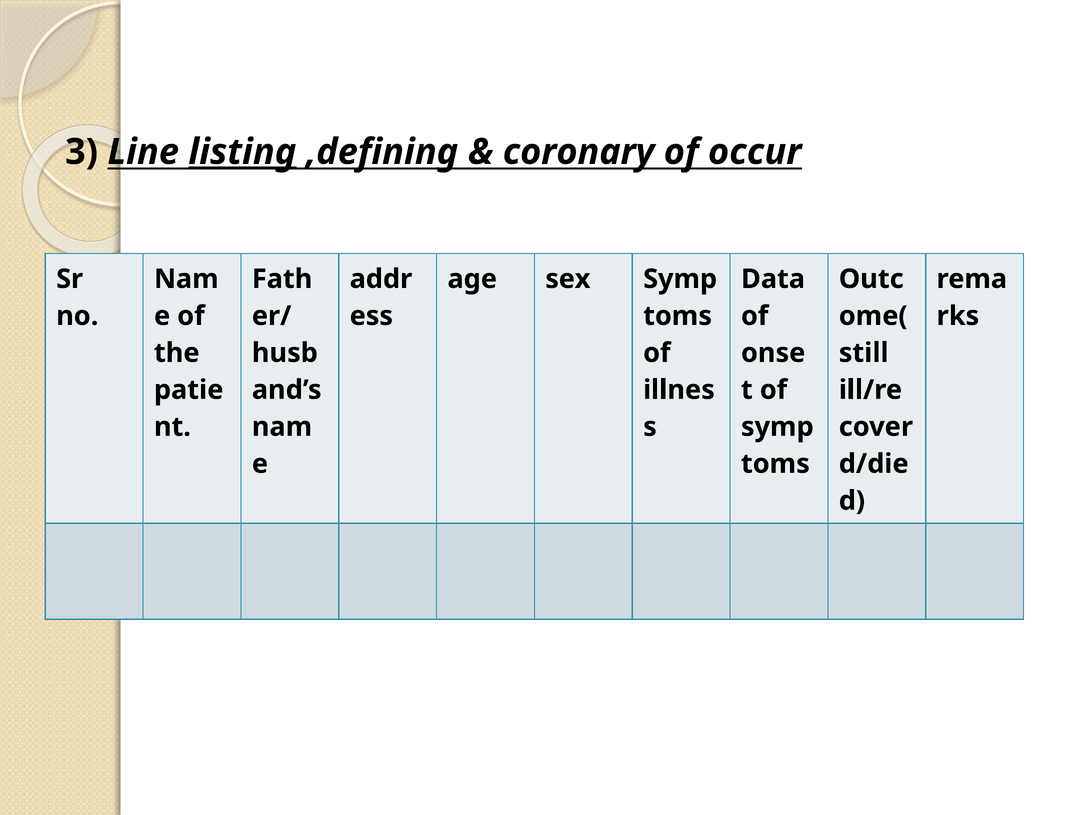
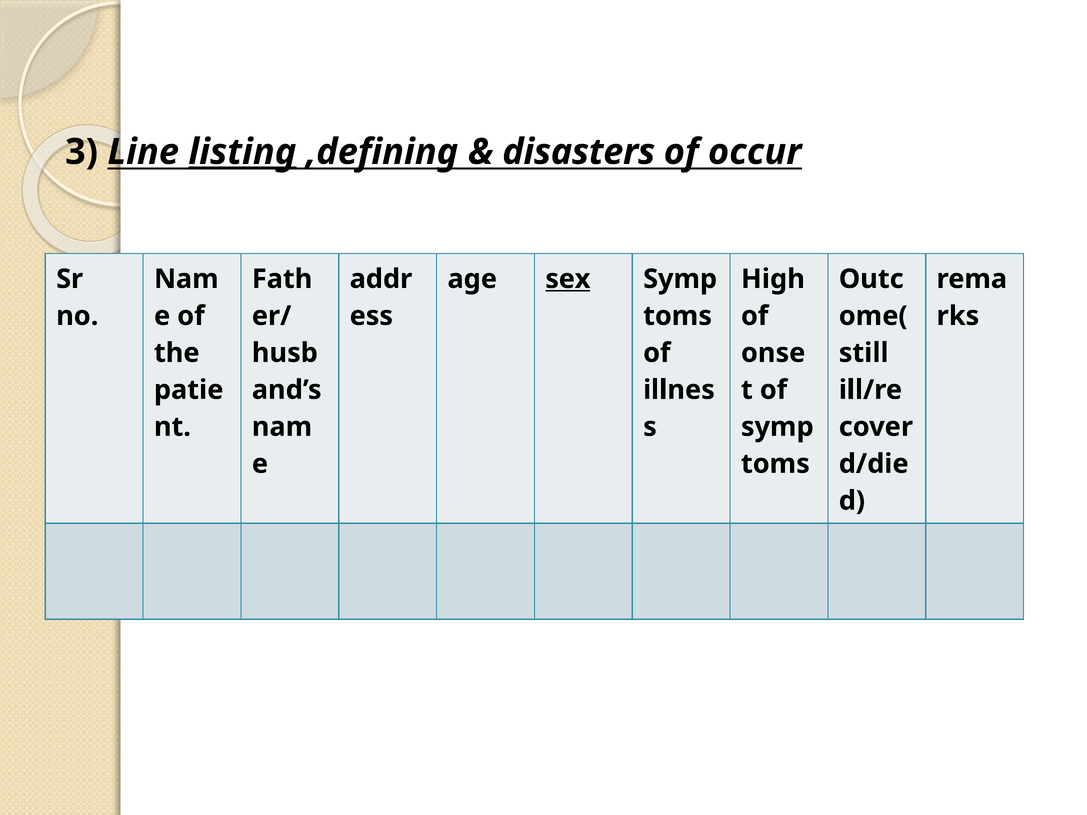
coronary: coronary -> disasters
sex underline: none -> present
Data: Data -> High
